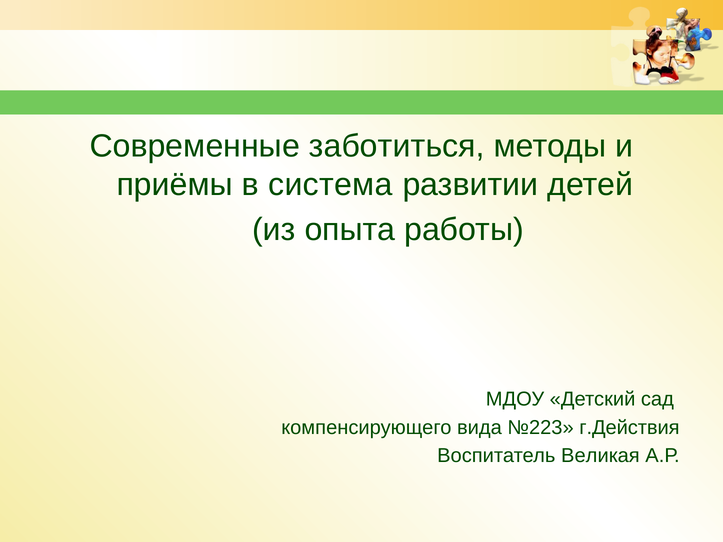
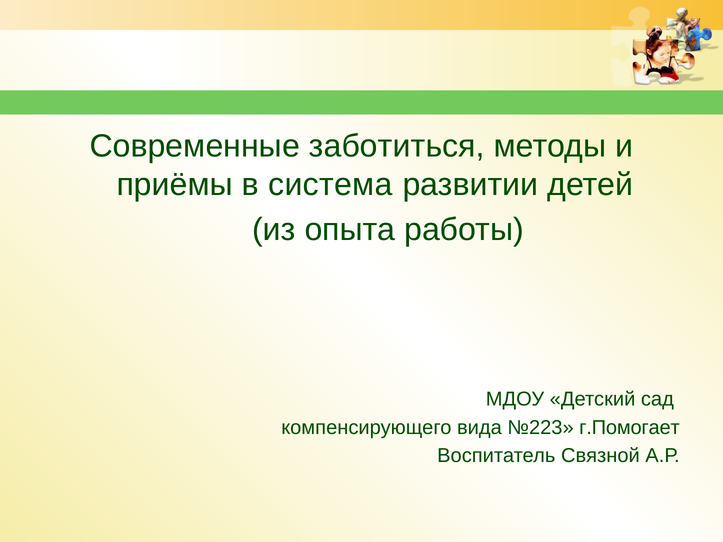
г.Действия: г.Действия -> г.Помогает
Великая: Великая -> Связной
